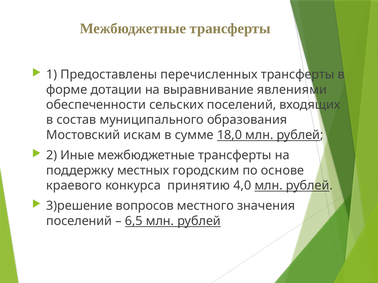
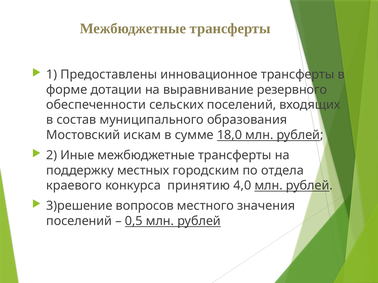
перечисленных: перечисленных -> инновационное
явлениями: явлениями -> резервного
основе: основе -> отдела
6,5: 6,5 -> 0,5
